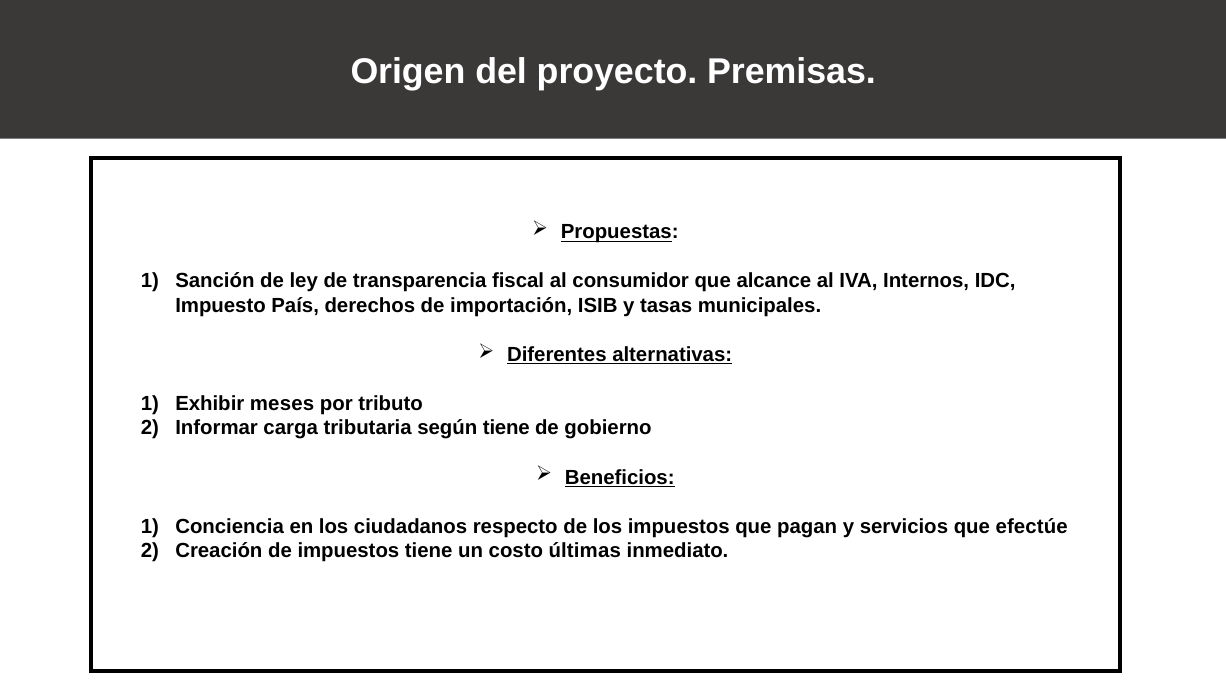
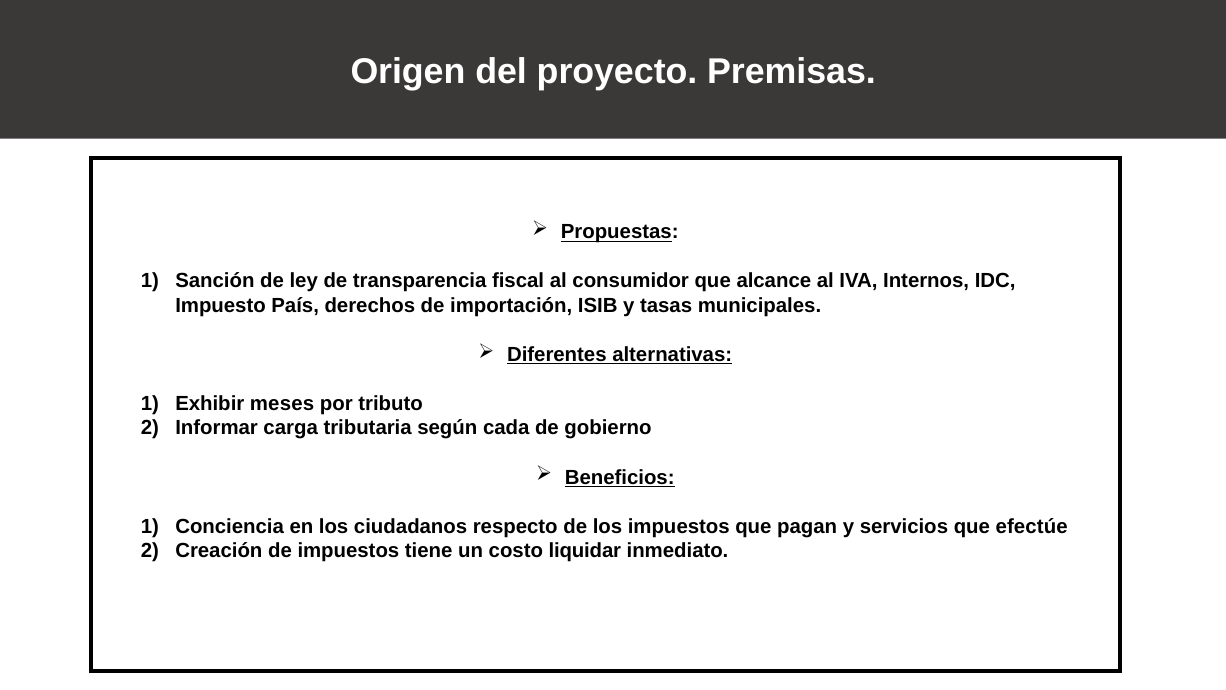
según tiene: tiene -> cada
últimas: últimas -> liquidar
